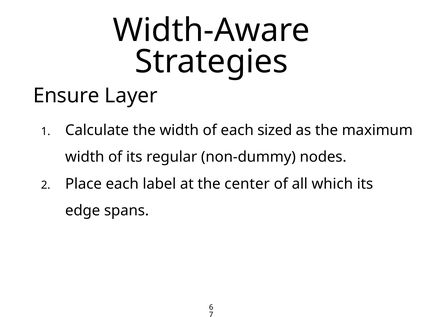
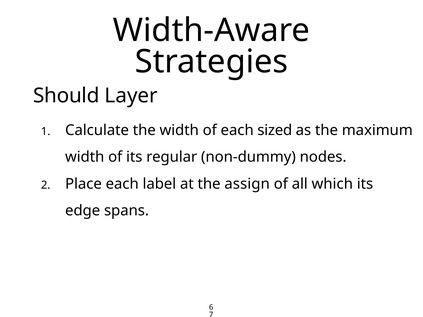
Ensure: Ensure -> Should
center: center -> assign
